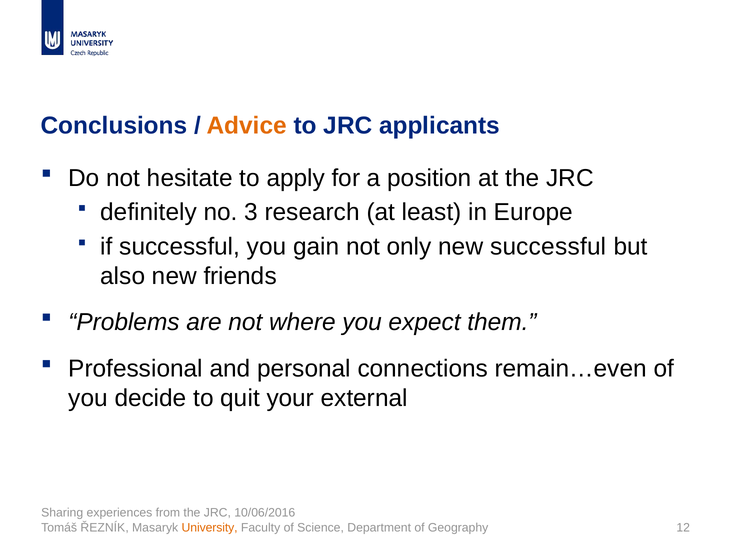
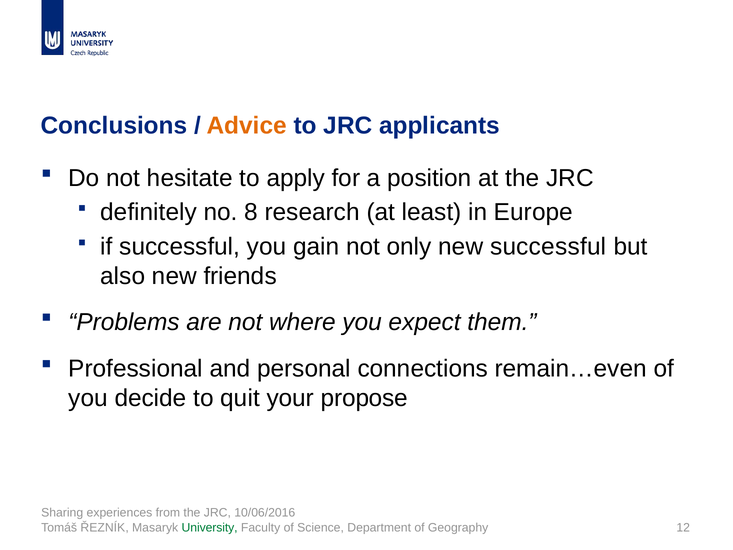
3: 3 -> 8
external: external -> propose
University colour: orange -> green
